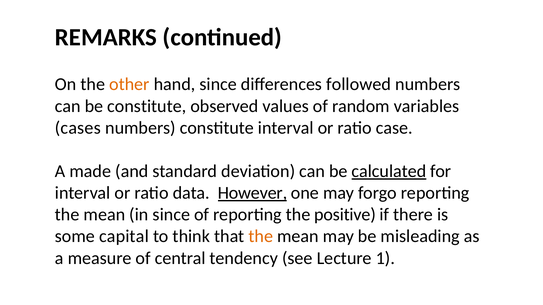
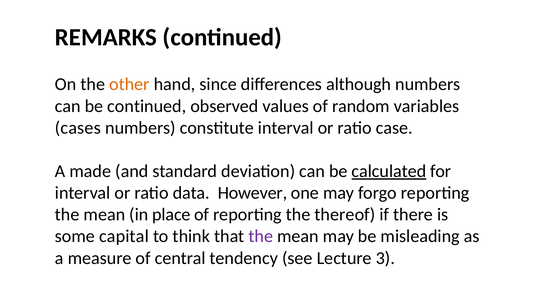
followed: followed -> although
be constitute: constitute -> continued
However underline: present -> none
in since: since -> place
positive: positive -> thereof
the at (261, 237) colour: orange -> purple
1: 1 -> 3
